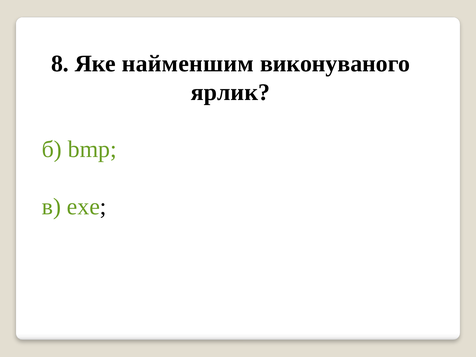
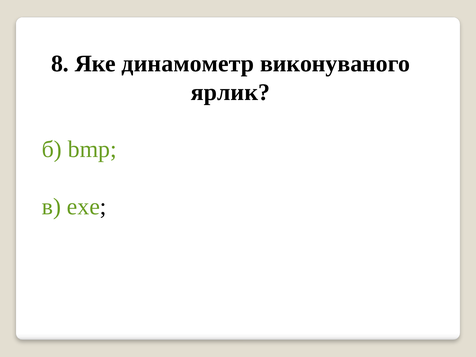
найменшим: найменшим -> динамометр
